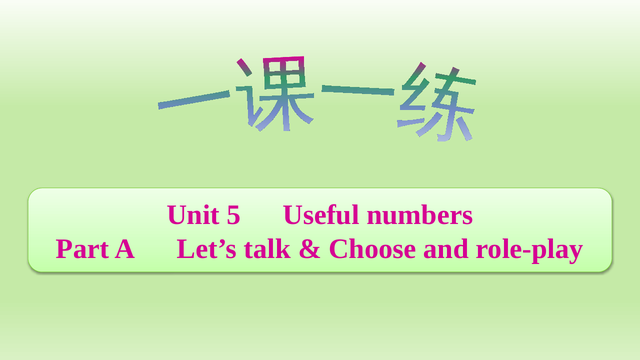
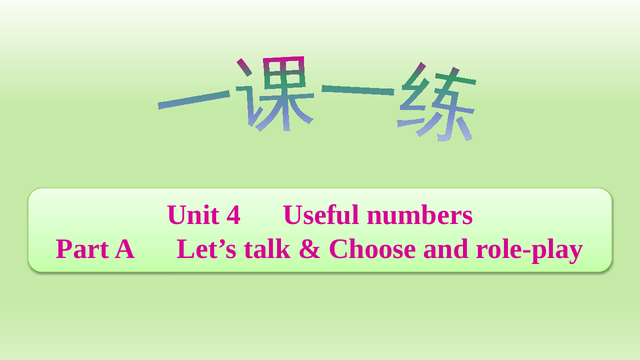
5: 5 -> 4
